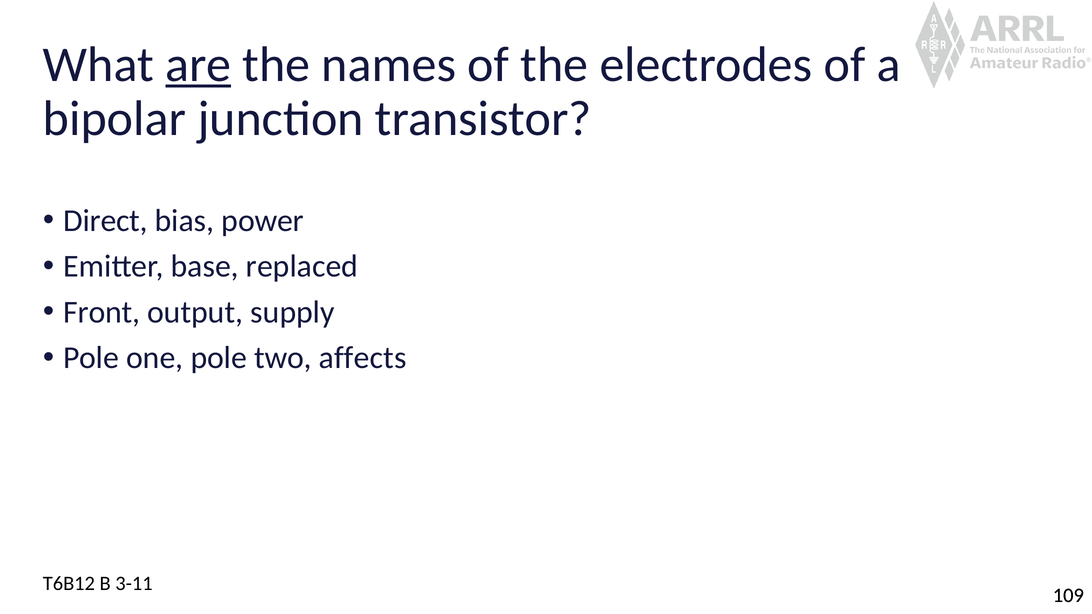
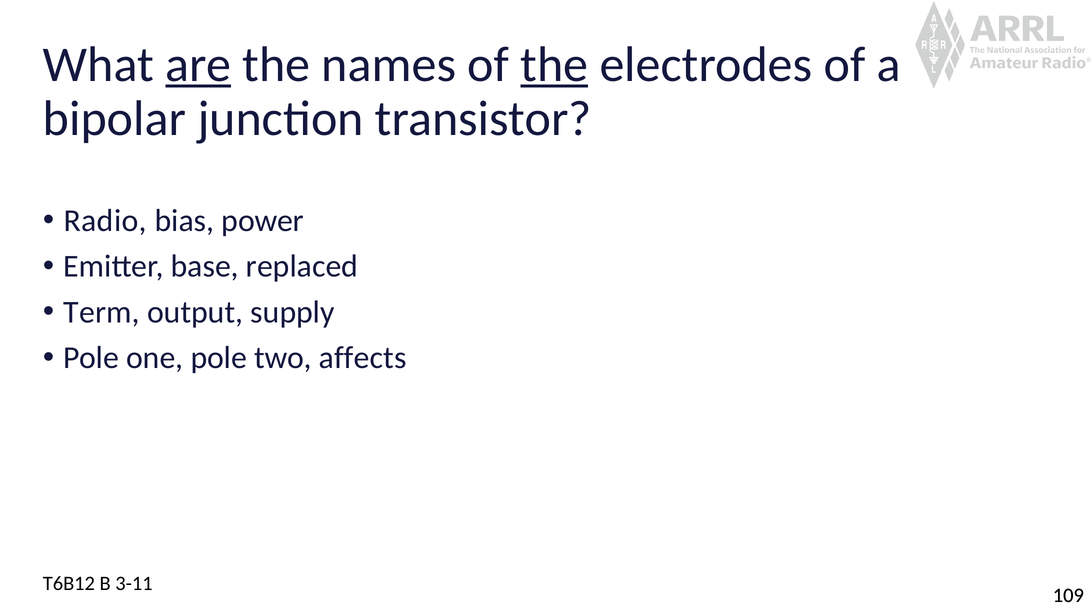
the at (554, 65) underline: none -> present
Direct: Direct -> Radio
Front: Front -> Term
